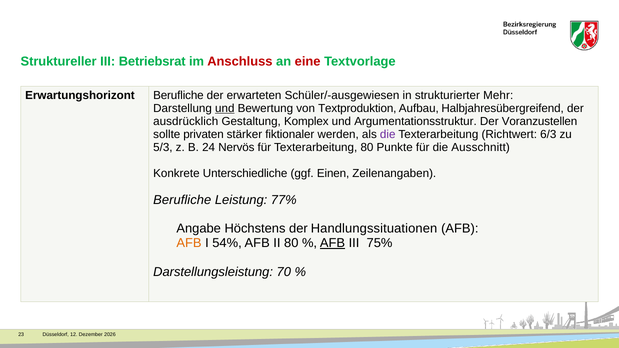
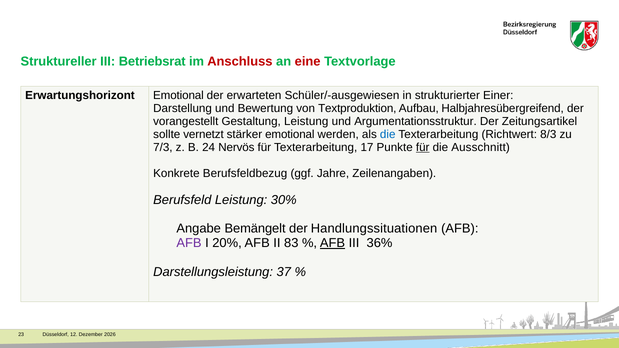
Erwartungshorizont Berufliche: Berufliche -> Emotional
Mehr: Mehr -> Einer
und at (225, 108) underline: present -> none
ausdrücklich: ausdrücklich -> vorangestellt
Gestaltung Komplex: Komplex -> Leistung
Voranzustellen: Voranzustellen -> Zeitungsartikel
privaten: privaten -> vernetzt
stärker fiktionaler: fiktionaler -> emotional
die at (388, 134) colour: purple -> blue
6/3: 6/3 -> 8/3
5/3: 5/3 -> 7/3
Texterarbeitung 80: 80 -> 17
für at (423, 147) underline: none -> present
Unterschiedliche: Unterschiedliche -> Berufsfeldbezug
Einen: Einen -> Jahre
Berufliche at (182, 200): Berufliche -> Berufsfeld
77%: 77% -> 30%
Höchstens: Höchstens -> Bemängelt
AFB at (189, 243) colour: orange -> purple
54%: 54% -> 20%
II 80: 80 -> 83
75%: 75% -> 36%
70: 70 -> 37
